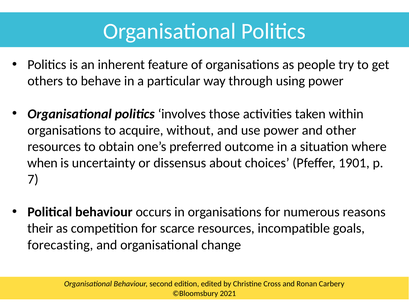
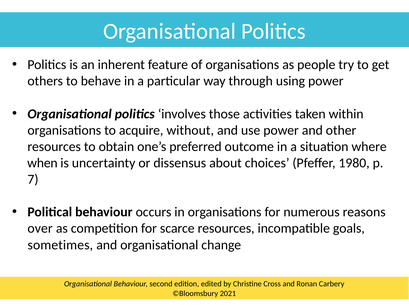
1901: 1901 -> 1980
their: their -> over
forecasting: forecasting -> sometimes
